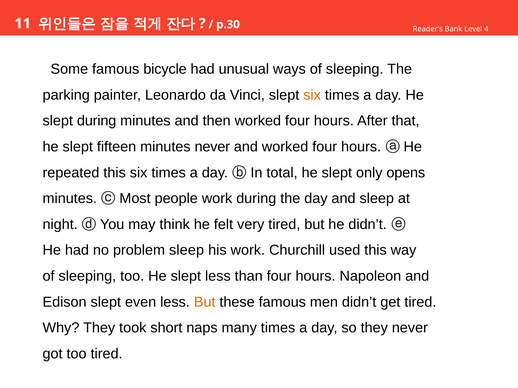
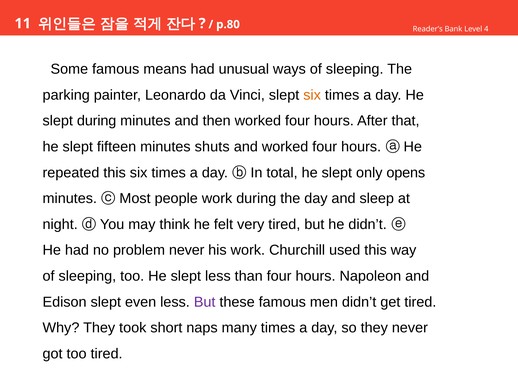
p.30: p.30 -> p.80
bicycle: bicycle -> means
minutes never: never -> shuts
problem sleep: sleep -> never
But at (205, 302) colour: orange -> purple
